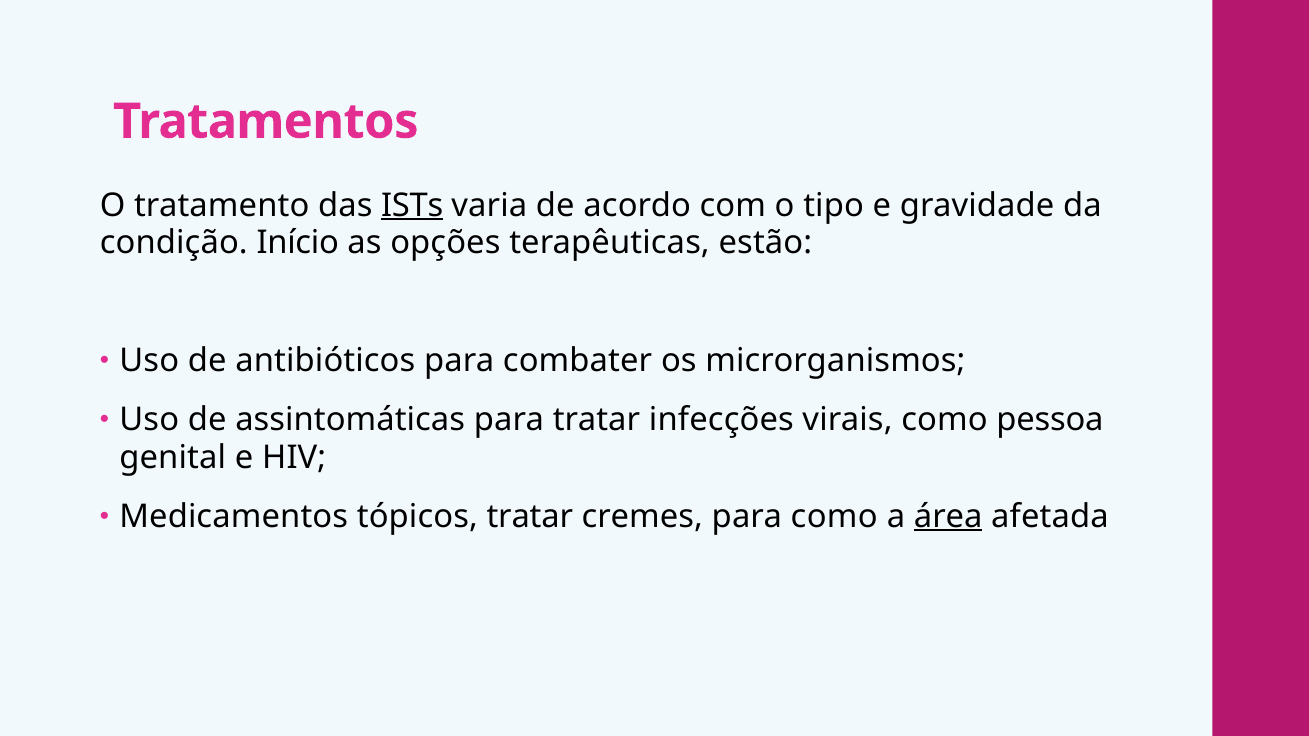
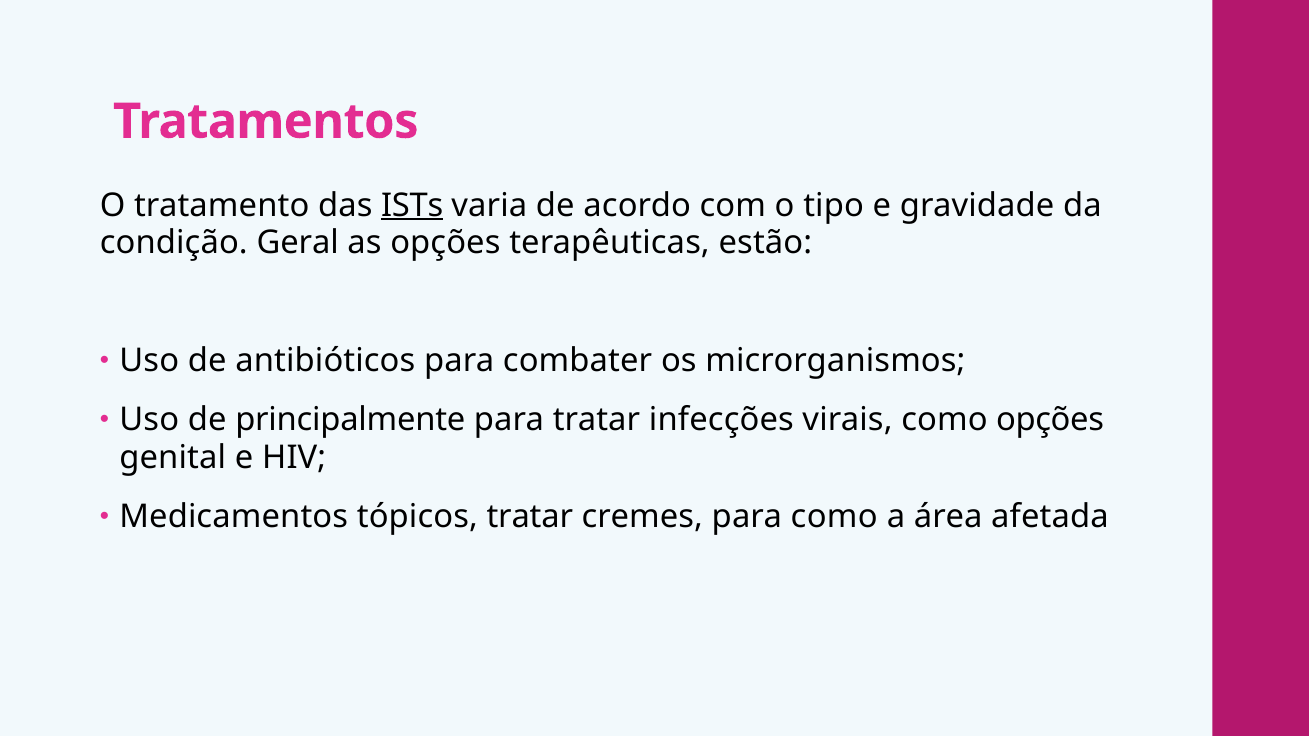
Início: Início -> Geral
assintomáticas: assintomáticas -> principalmente
como pessoa: pessoa -> opções
área underline: present -> none
